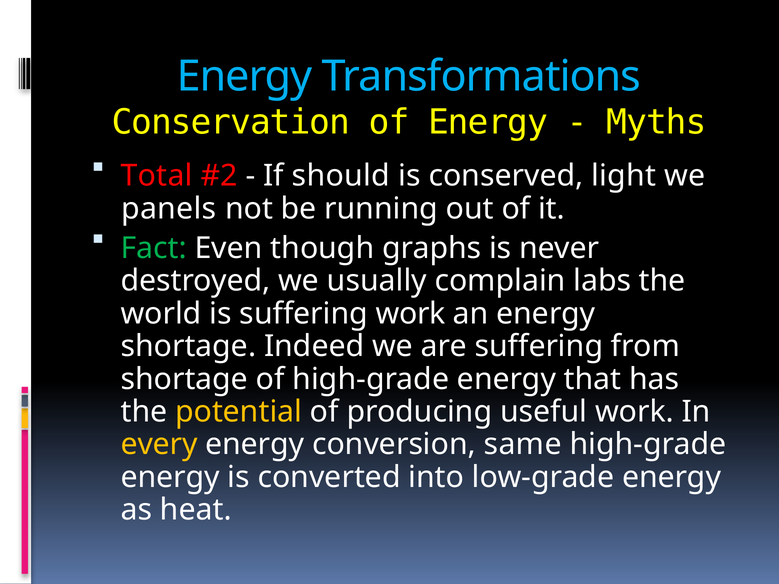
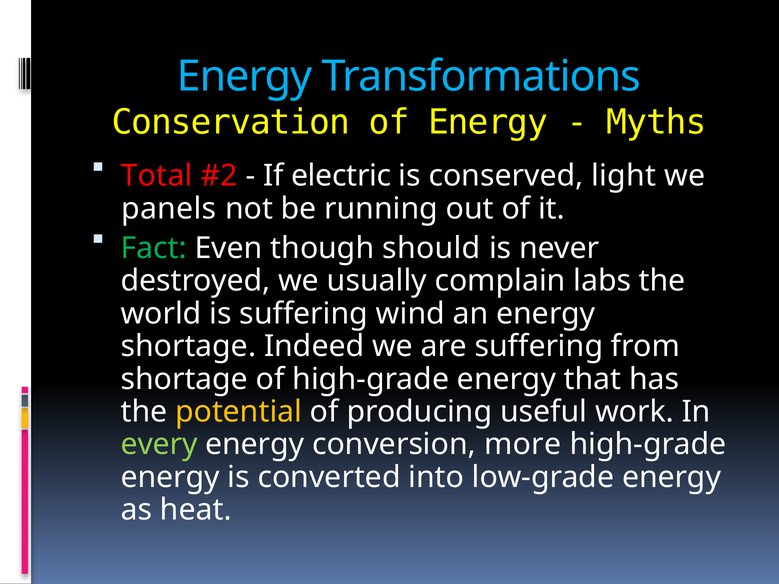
should: should -> electric
graphs: graphs -> should
suffering work: work -> wind
every colour: yellow -> light green
same: same -> more
